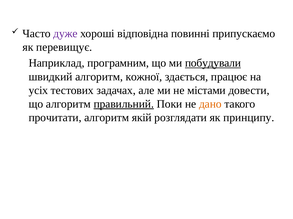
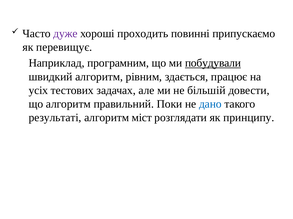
відповідна: відповідна -> проходить
кожної: кожної -> рівним
містами: містами -> більшій
правильний underline: present -> none
дано colour: orange -> blue
прочитати: прочитати -> результаті
якій: якій -> міст
